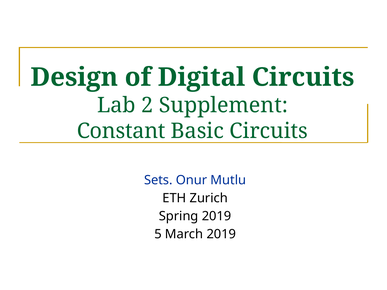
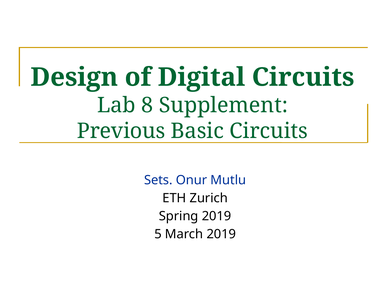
2: 2 -> 8
Constant: Constant -> Previous
